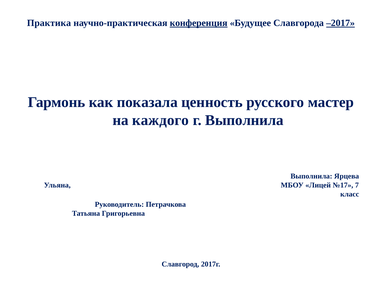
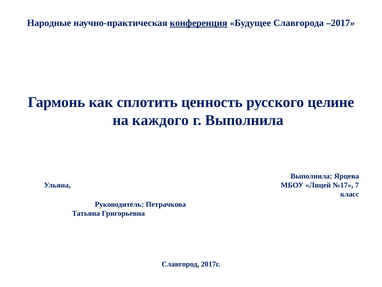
Практика: Практика -> Народные
–2017 underline: present -> none
показала: показала -> сплотить
мастер: мастер -> целине
